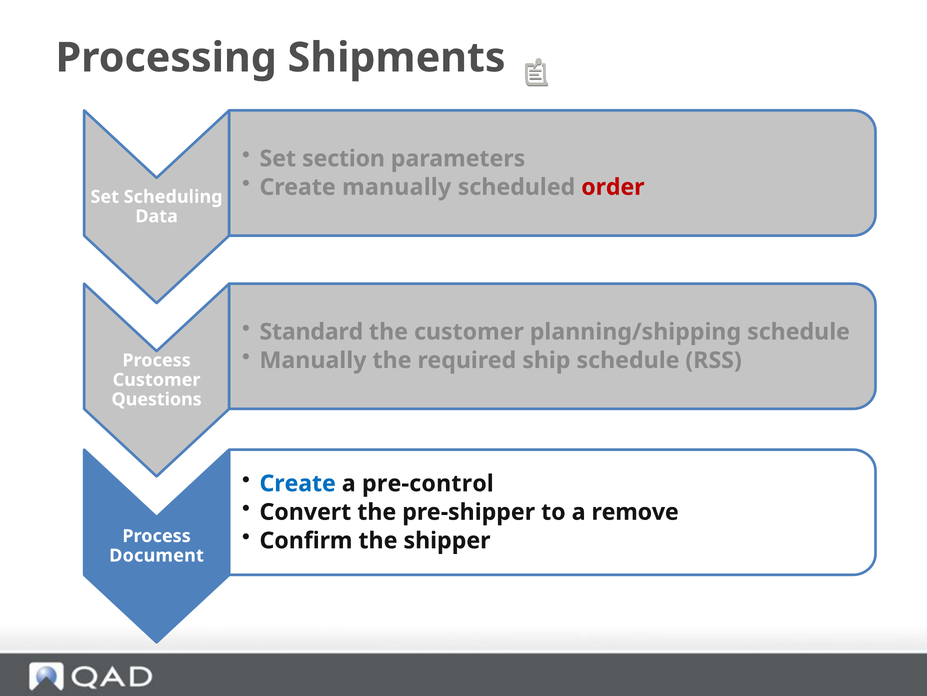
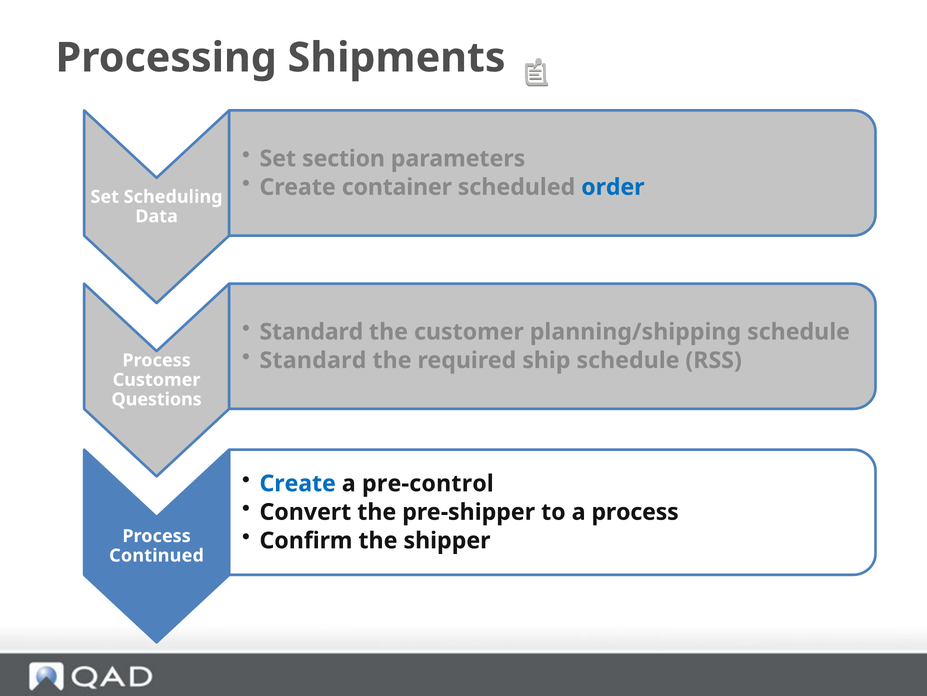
Create manually: manually -> container
order colour: red -> blue
Manually at (313, 360): Manually -> Standard
a remove: remove -> process
Document: Document -> Continued
